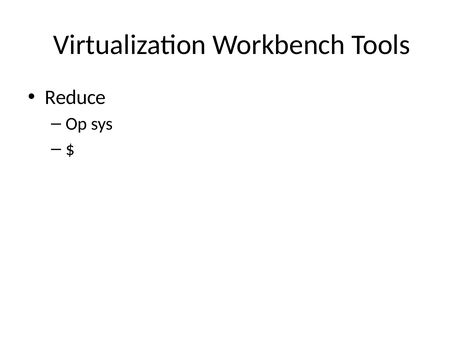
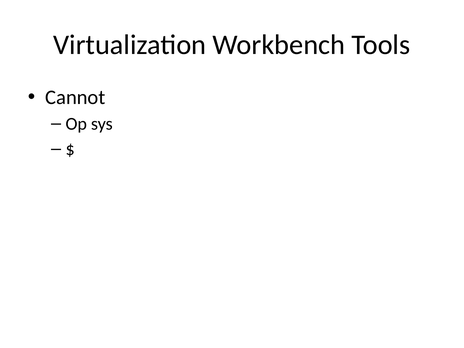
Reduce: Reduce -> Cannot
